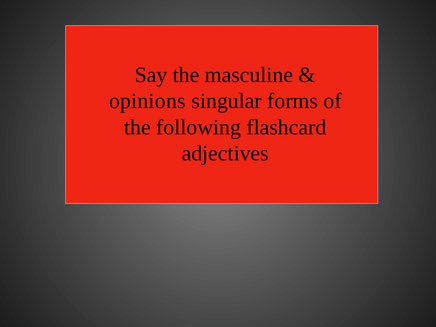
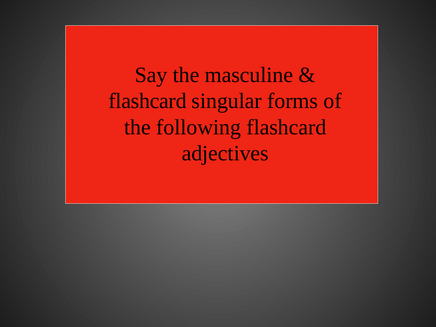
opinions at (147, 101): opinions -> flashcard
